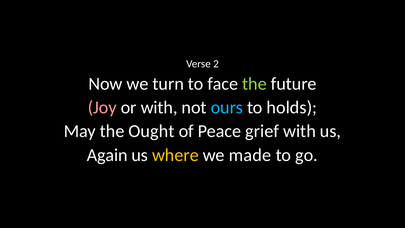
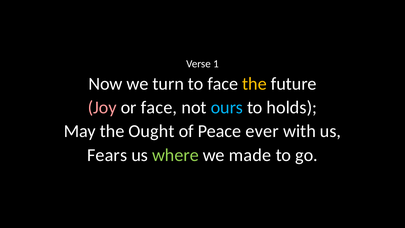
2: 2 -> 1
the at (254, 84) colour: light green -> yellow
or with: with -> face
grief: grief -> ever
Again: Again -> Fears
where colour: yellow -> light green
